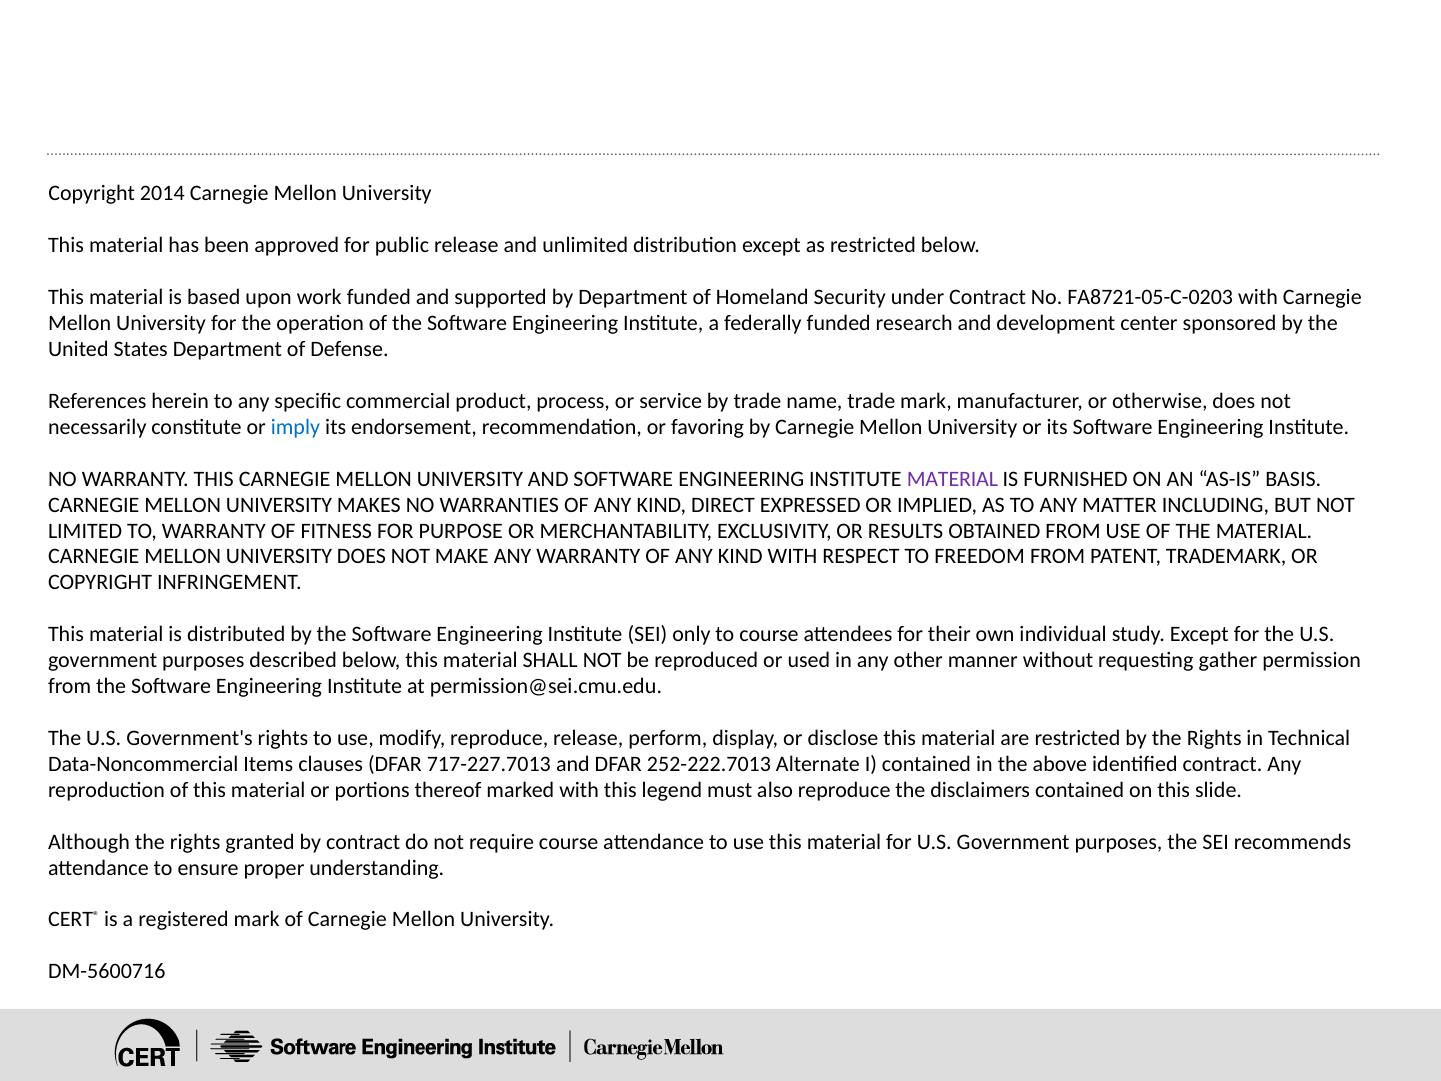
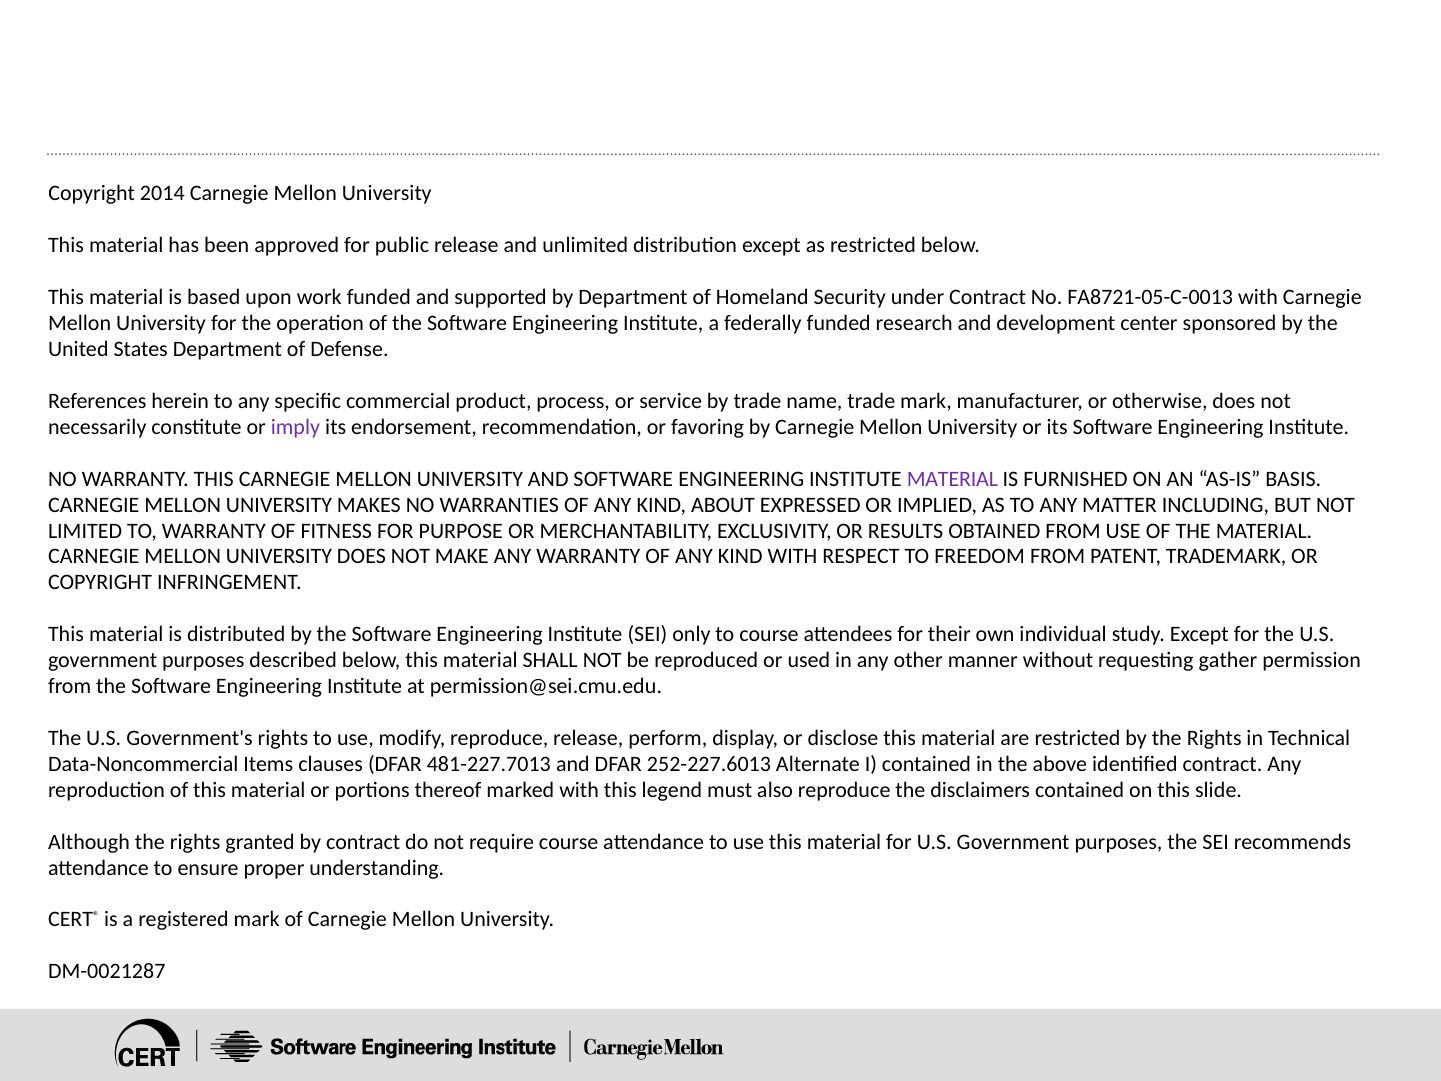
FA8721-05-C-0203: FA8721-05-C-0203 -> FA8721-05-C-0013
imply colour: blue -> purple
DIRECT: DIRECT -> ABOUT
717-227.7013: 717-227.7013 -> 481-227.7013
252-222.7013: 252-222.7013 -> 252-227.6013
DM-5600716: DM-5600716 -> DM-0021287
